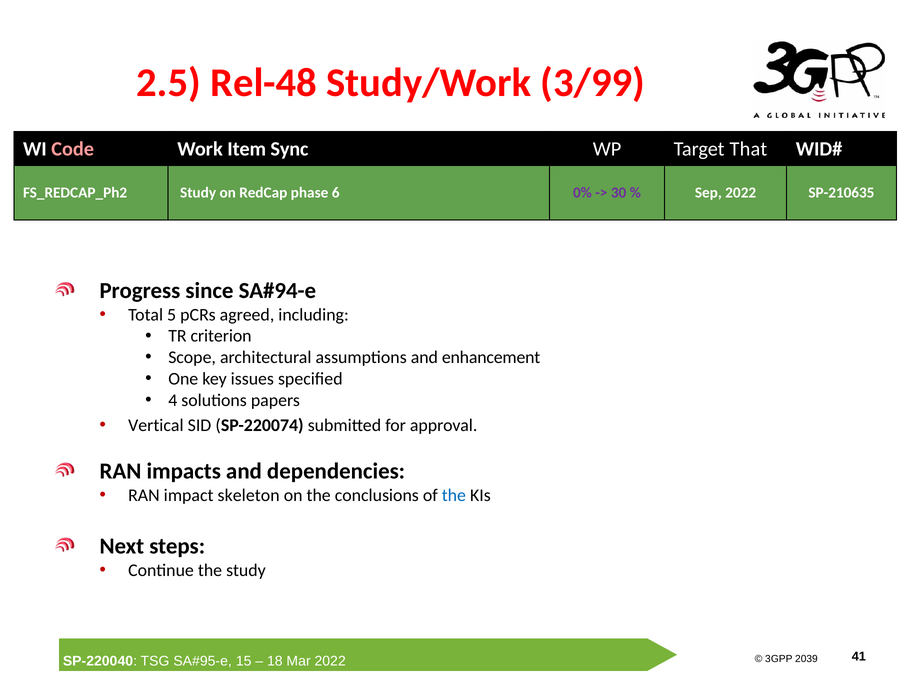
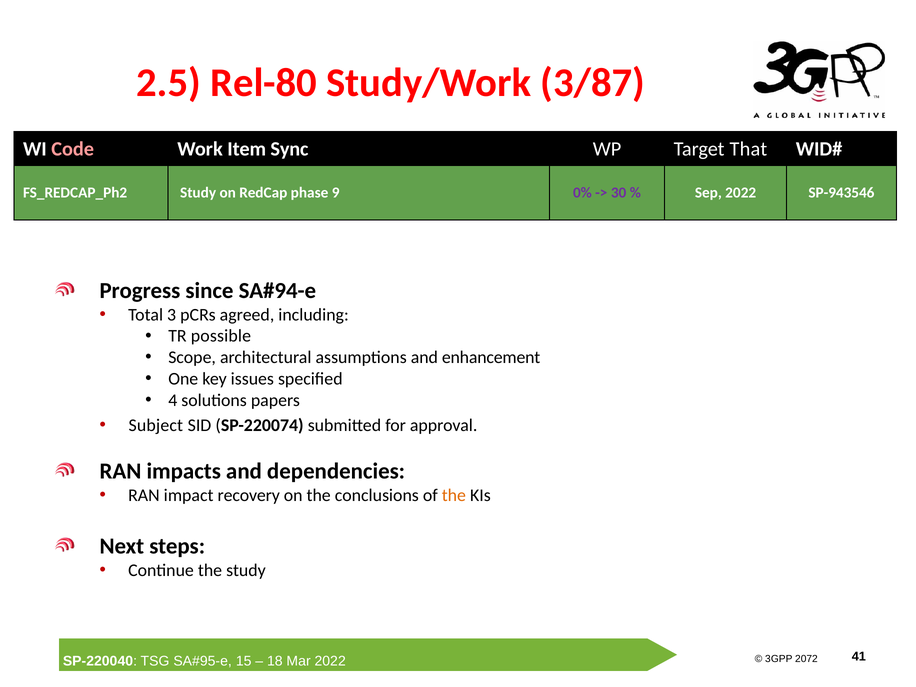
Rel-48: Rel-48 -> Rel-80
3/99: 3/99 -> 3/87
6: 6 -> 9
SP-210635: SP-210635 -> SP-943546
5: 5 -> 3
criterion: criterion -> possible
Vertical: Vertical -> Subject
skeleton: skeleton -> recovery
the at (454, 495) colour: blue -> orange
2039: 2039 -> 2072
